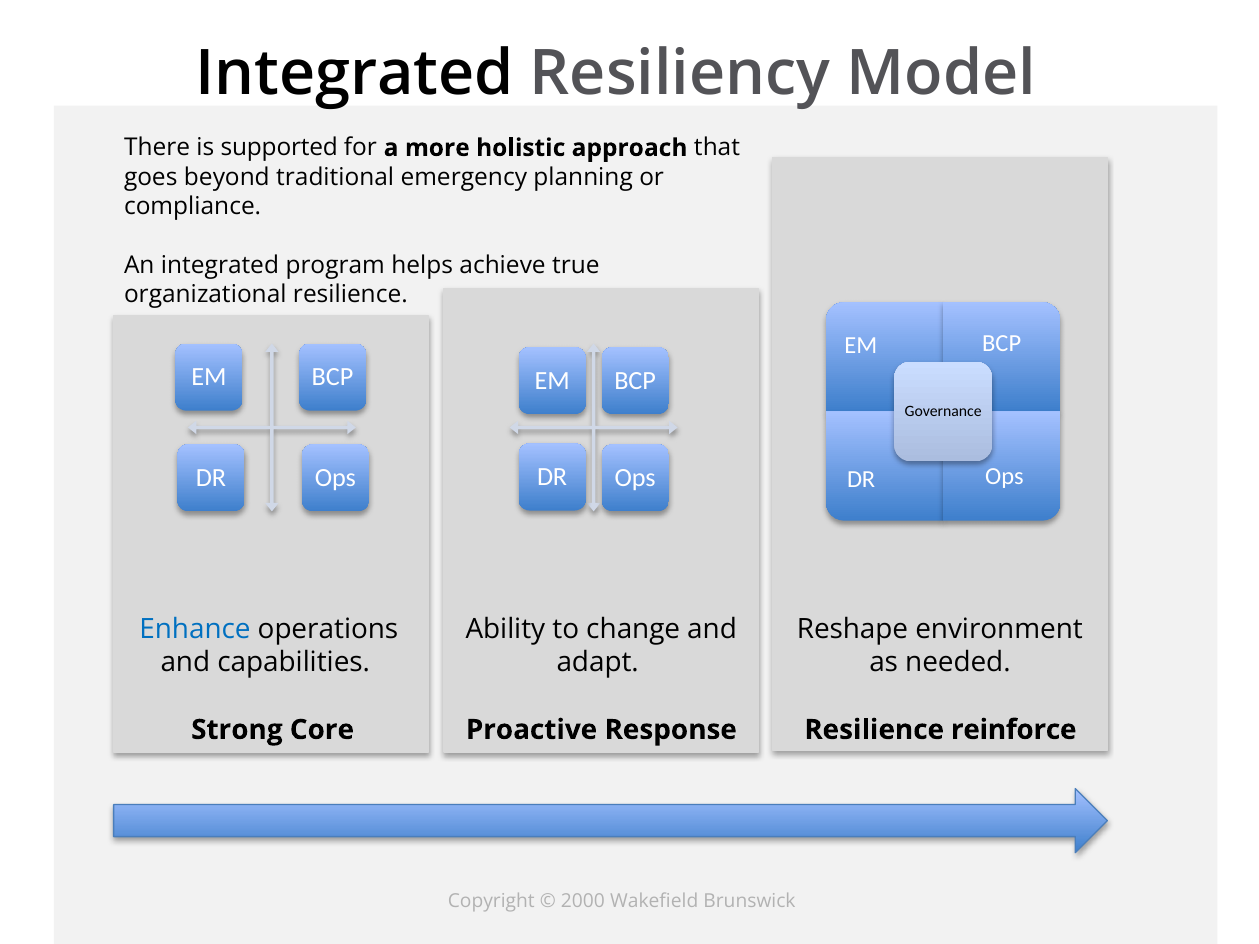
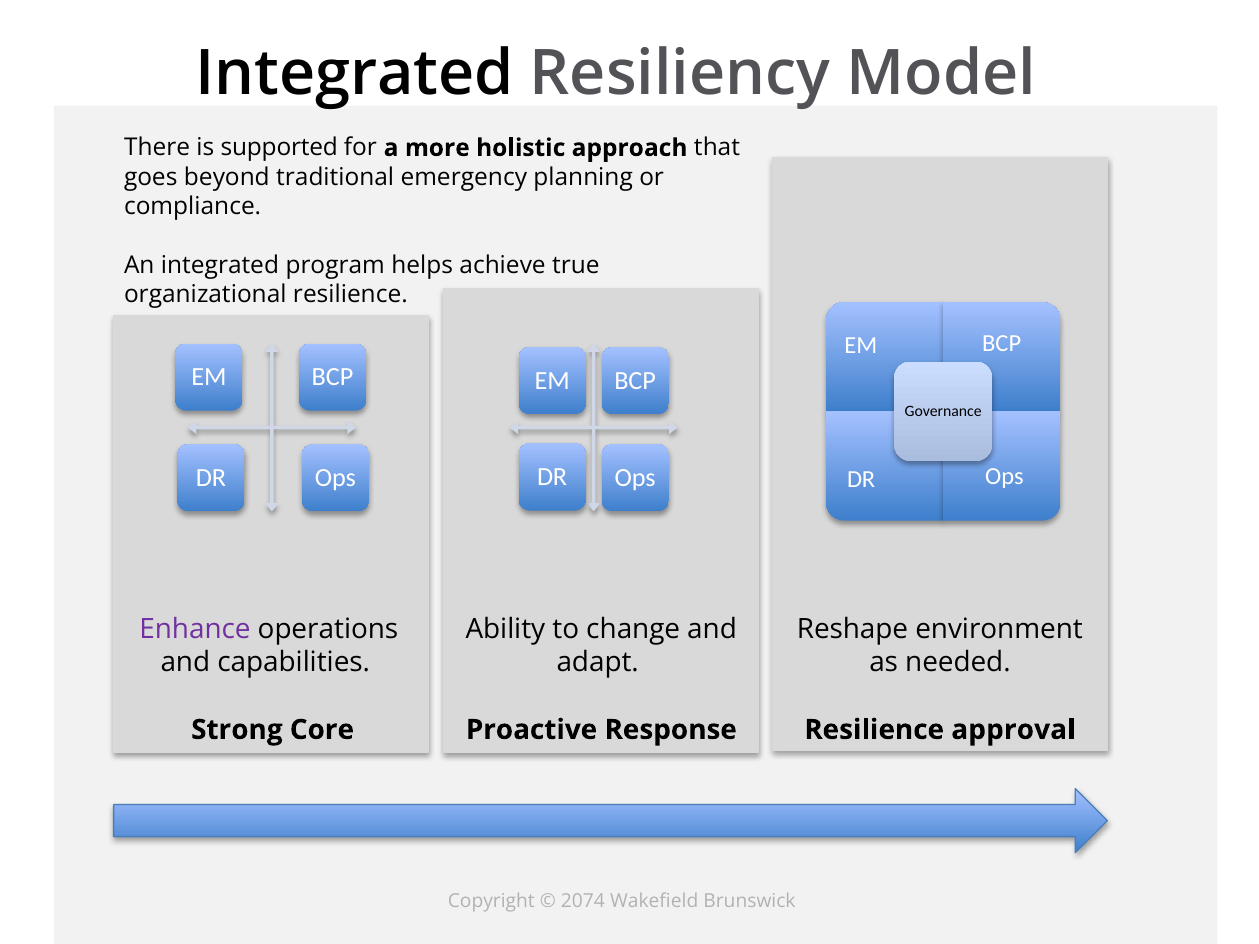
Enhance colour: blue -> purple
reinforce: reinforce -> approval
2000: 2000 -> 2074
